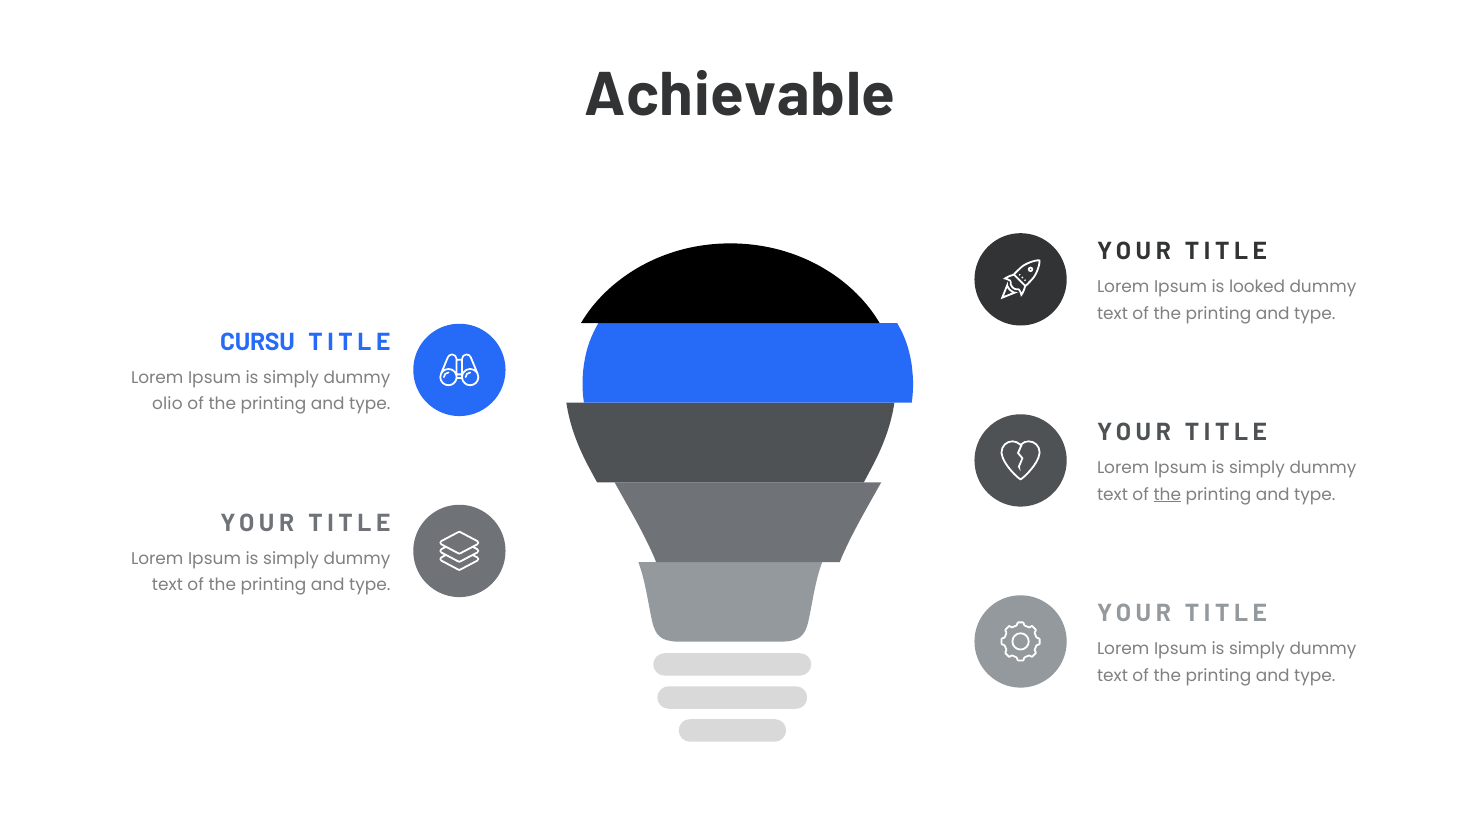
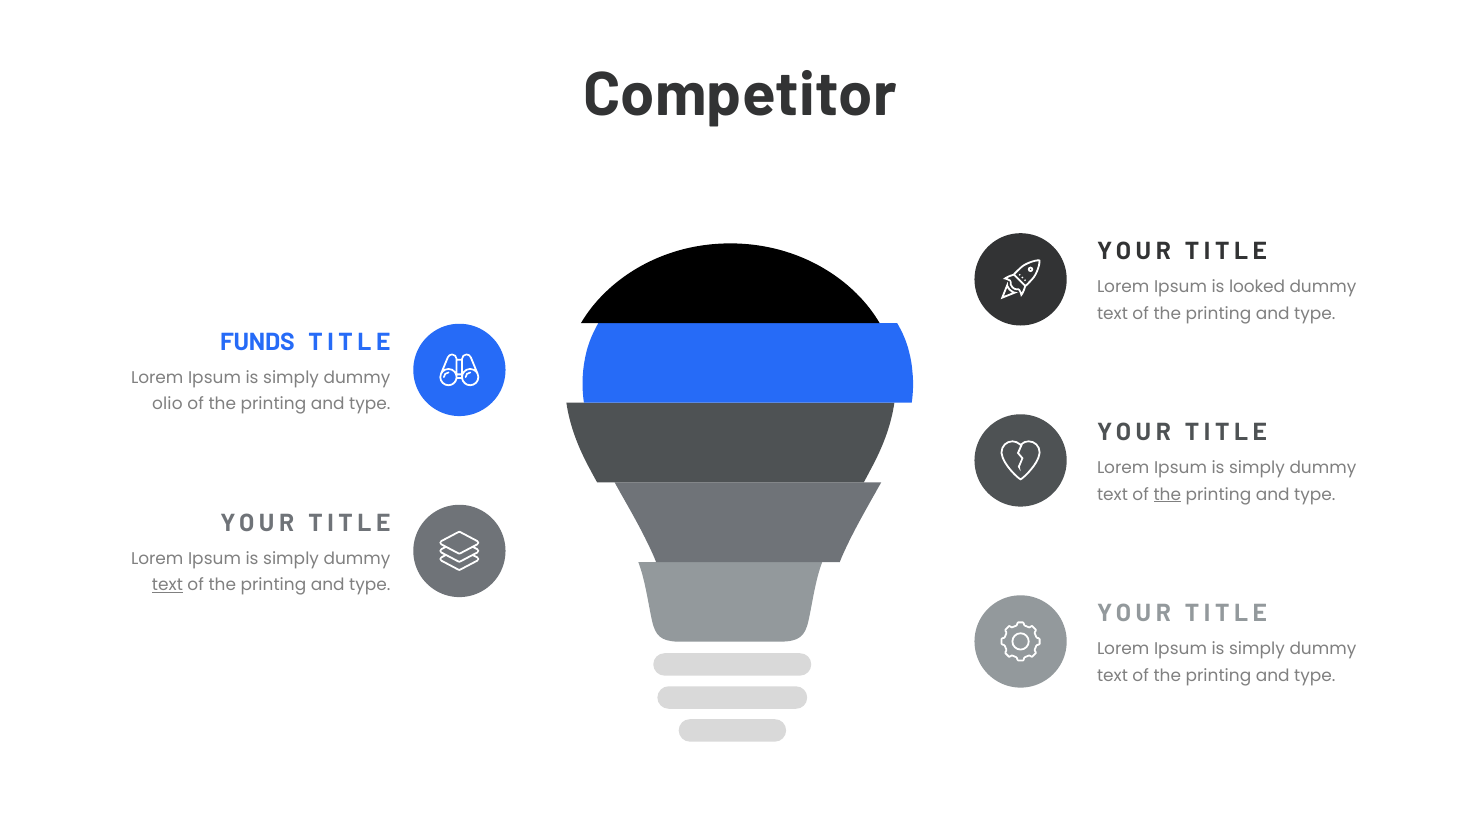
Achievable: Achievable -> Competitor
CURSU: CURSU -> FUNDS
text at (167, 585) underline: none -> present
